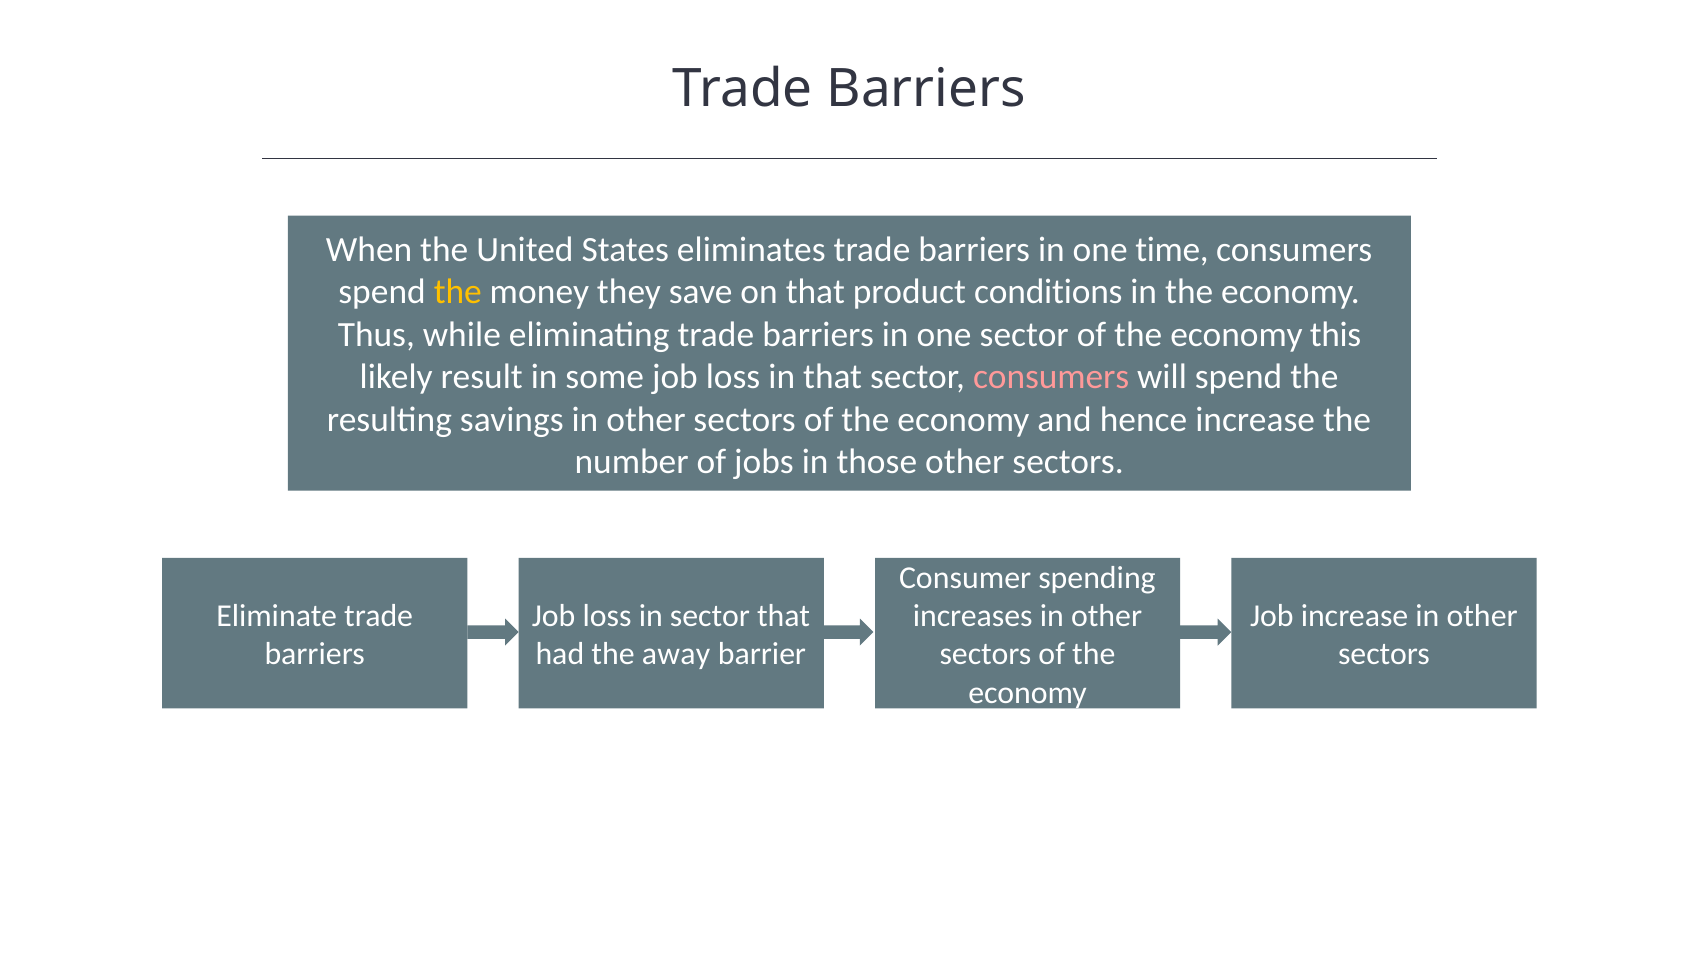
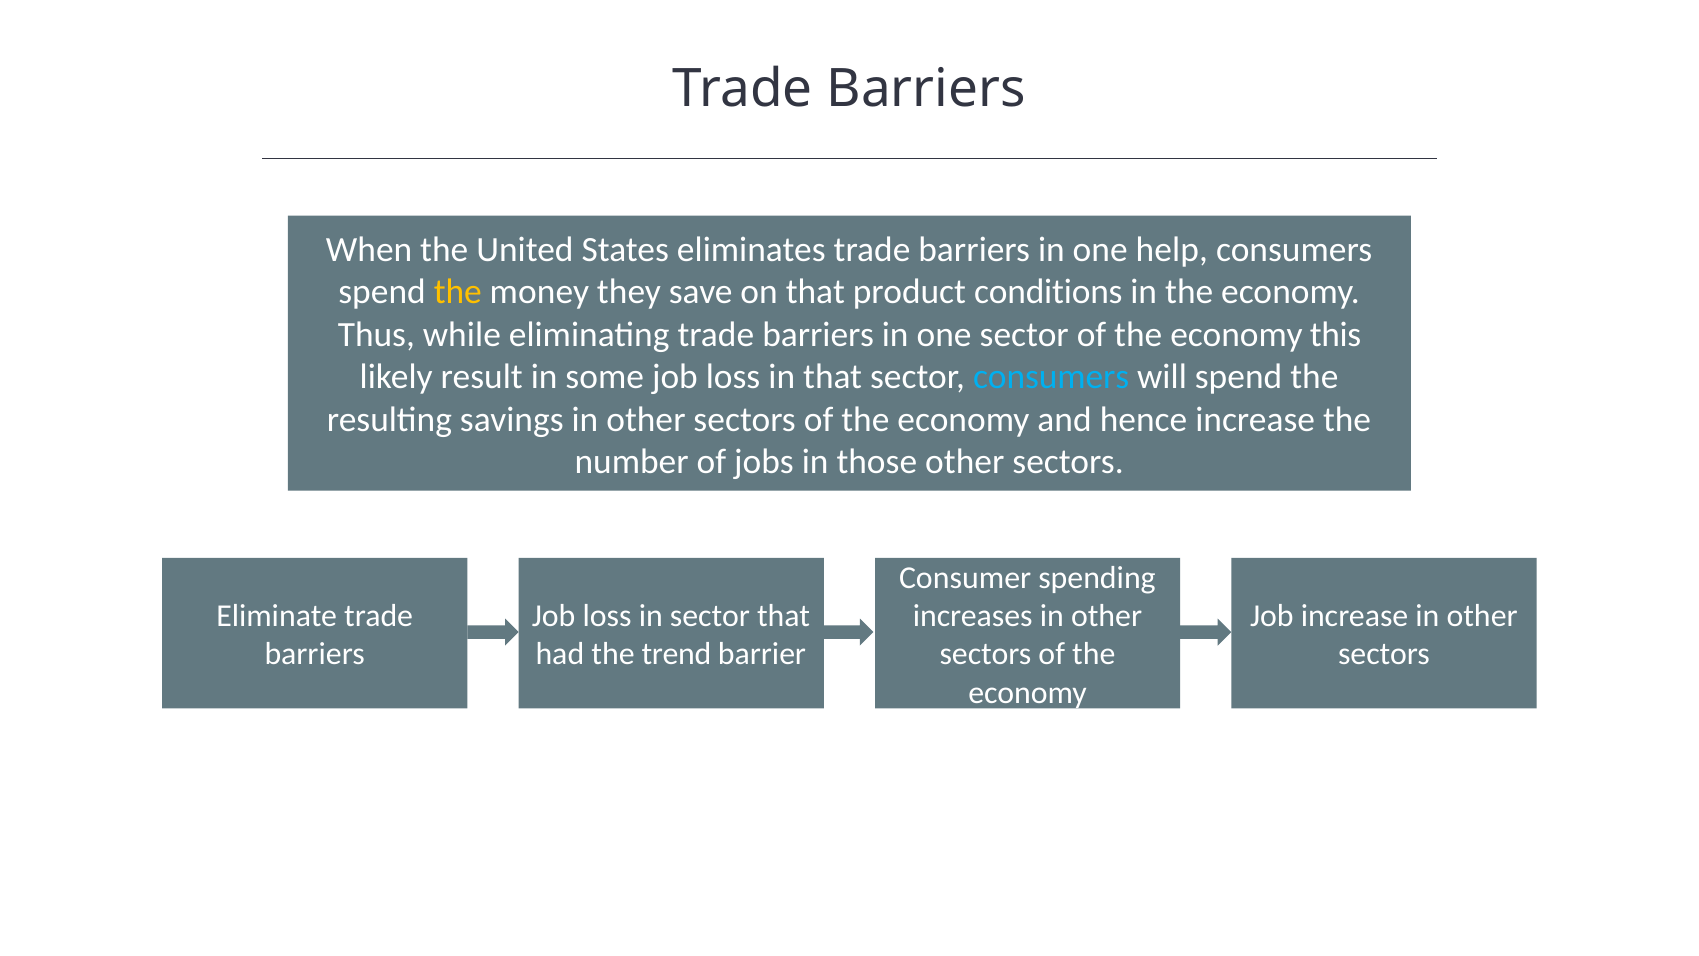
time: time -> help
consumers at (1051, 377) colour: pink -> light blue
away: away -> trend
